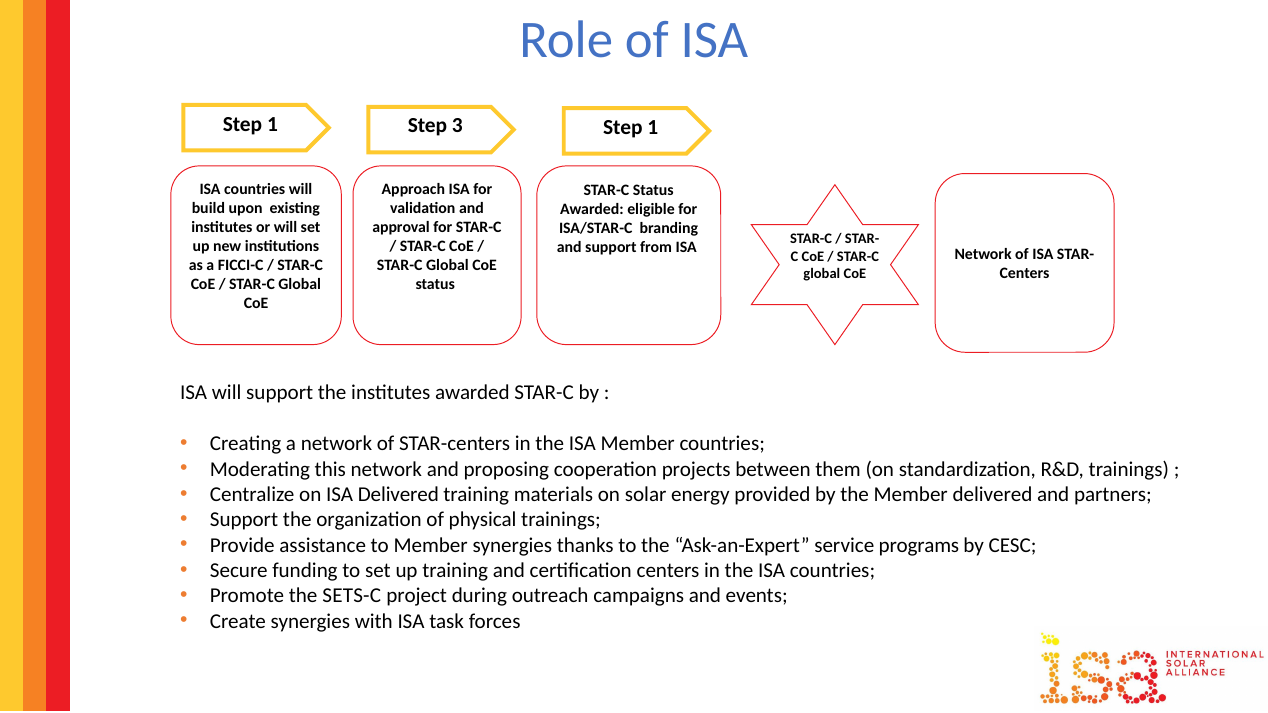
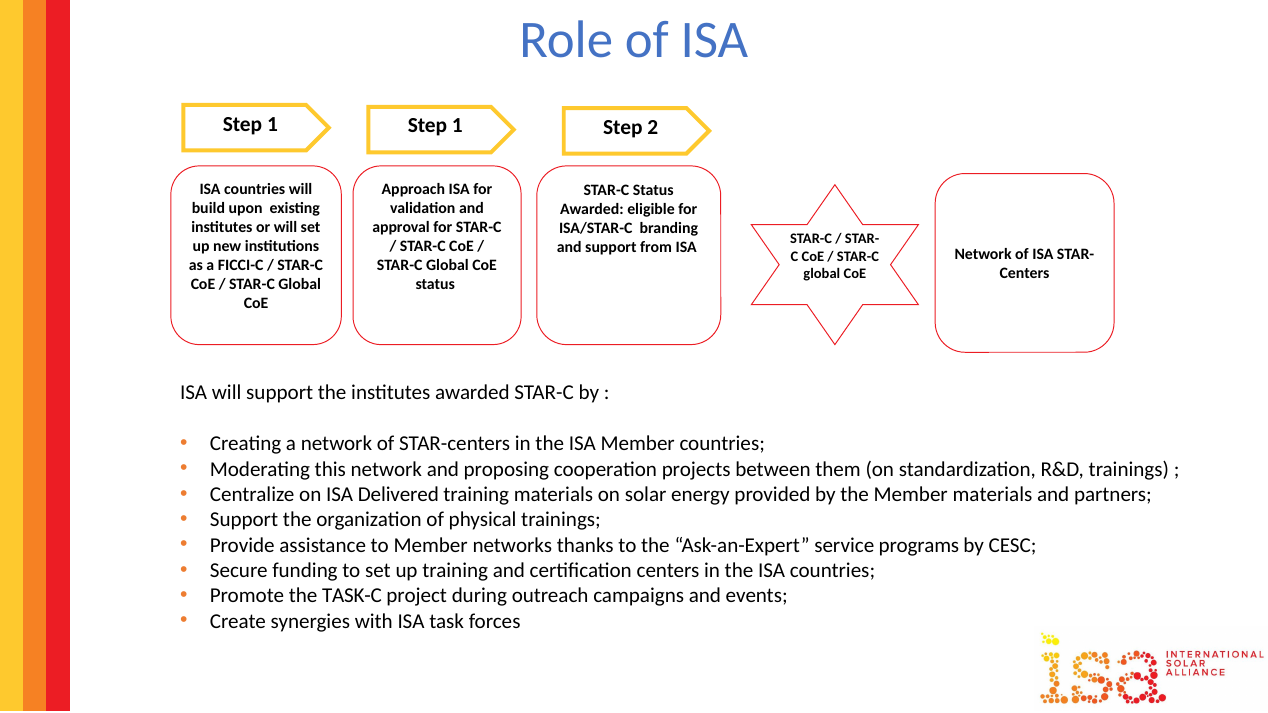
1 Step 3: 3 -> 1
1 at (653, 127): 1 -> 2
Member delivered: delivered -> materials
Member synergies: synergies -> networks
SETS-C: SETS-C -> TASK-C
